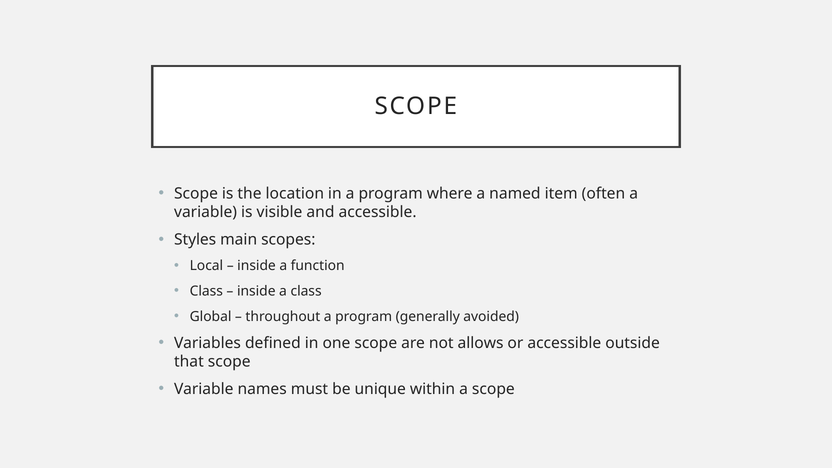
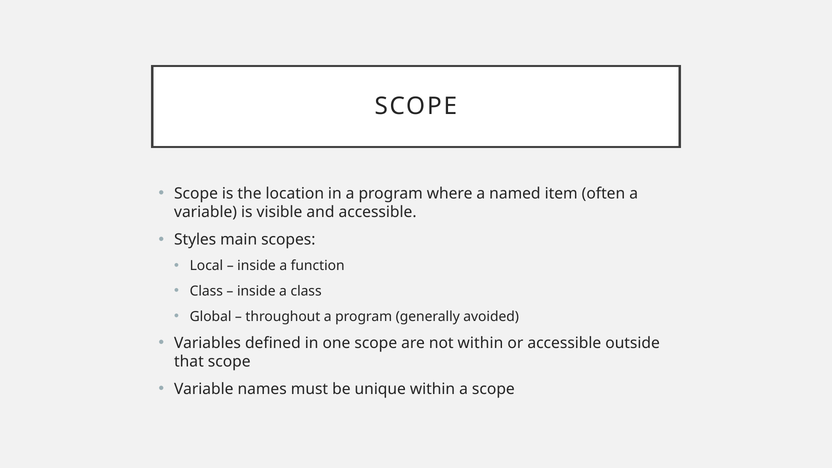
not allows: allows -> within
